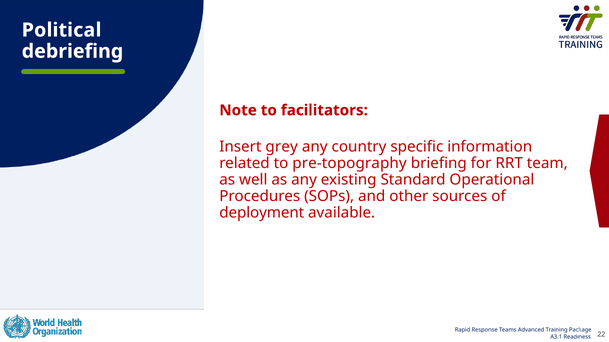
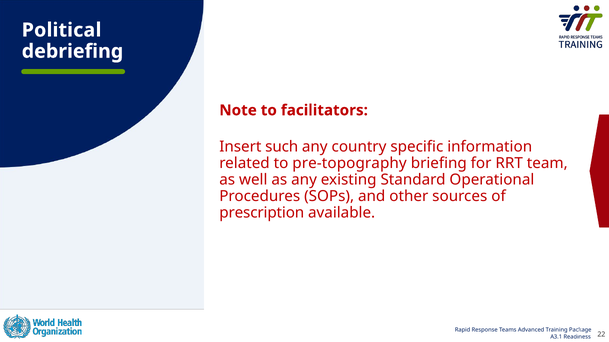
grey: grey -> such
deployment: deployment -> prescription
